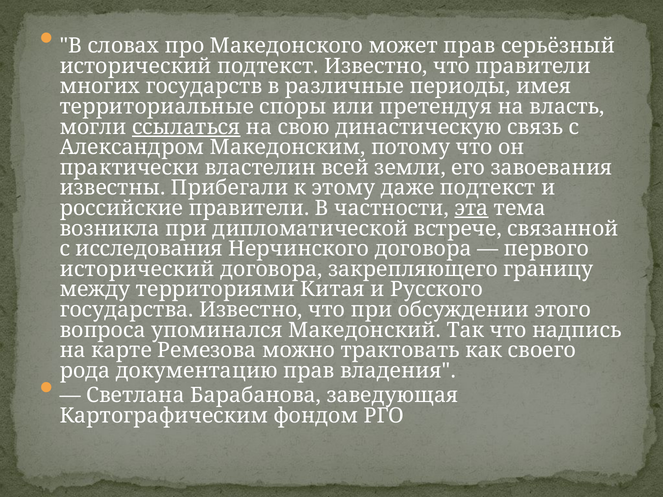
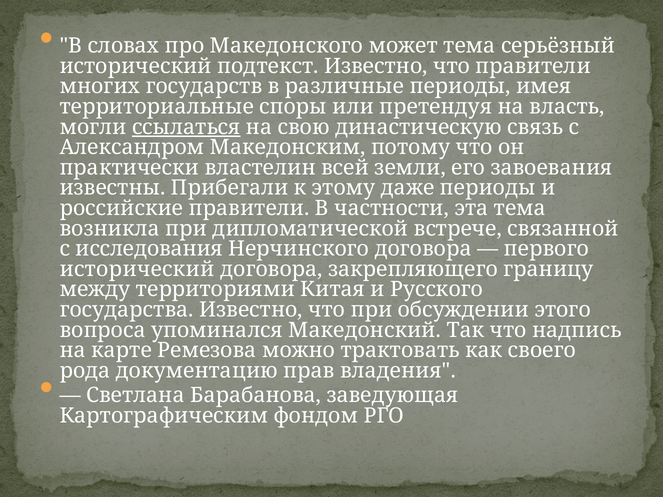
может прав: прав -> тема
даже подтекст: подтекст -> периоды
эта underline: present -> none
